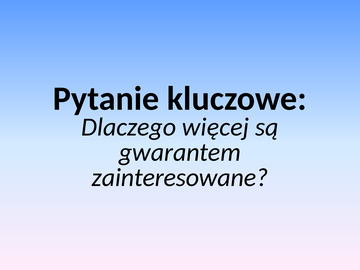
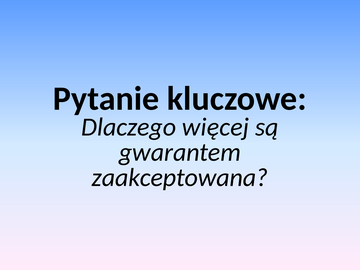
zainteresowane: zainteresowane -> zaakceptowana
